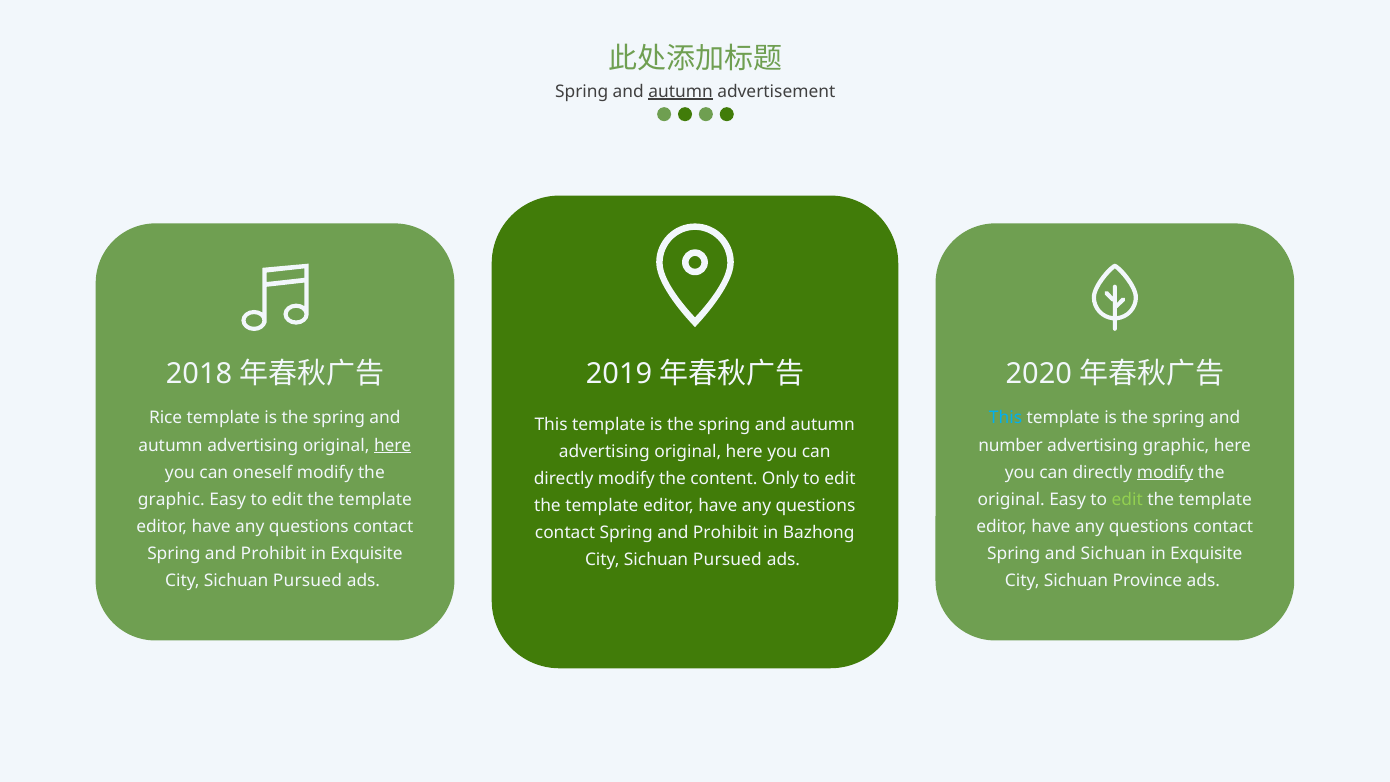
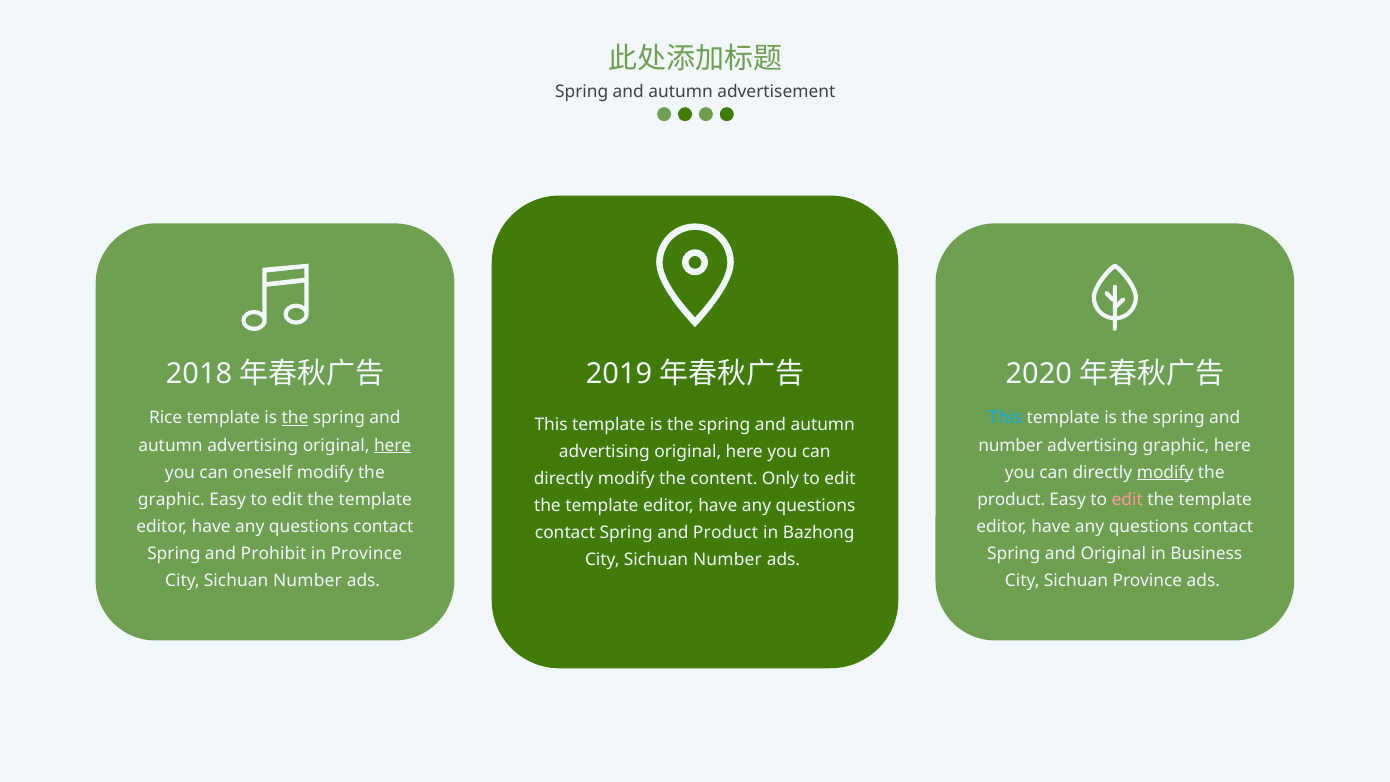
autumn at (681, 92) underline: present -> none
the at (295, 418) underline: none -> present
original at (1011, 499): original -> product
edit at (1127, 499) colour: light green -> pink
Prohibit at (726, 533): Prohibit -> Product
Exquisite at (366, 554): Exquisite -> Province
and Sichuan: Sichuan -> Original
Exquisite at (1206, 554): Exquisite -> Business
Pursued at (727, 560): Pursued -> Number
Pursued at (307, 581): Pursued -> Number
